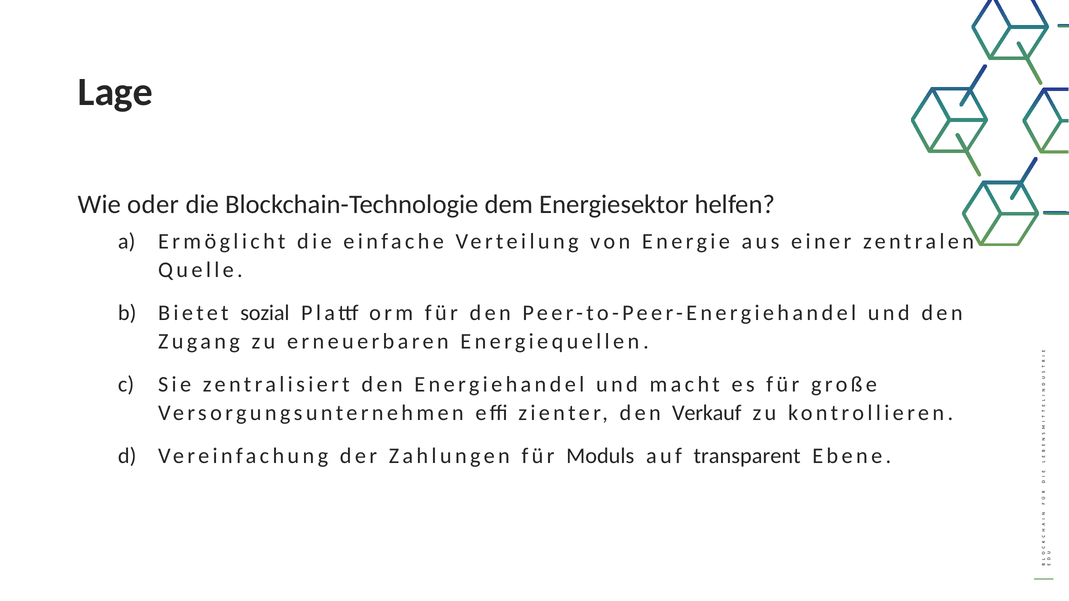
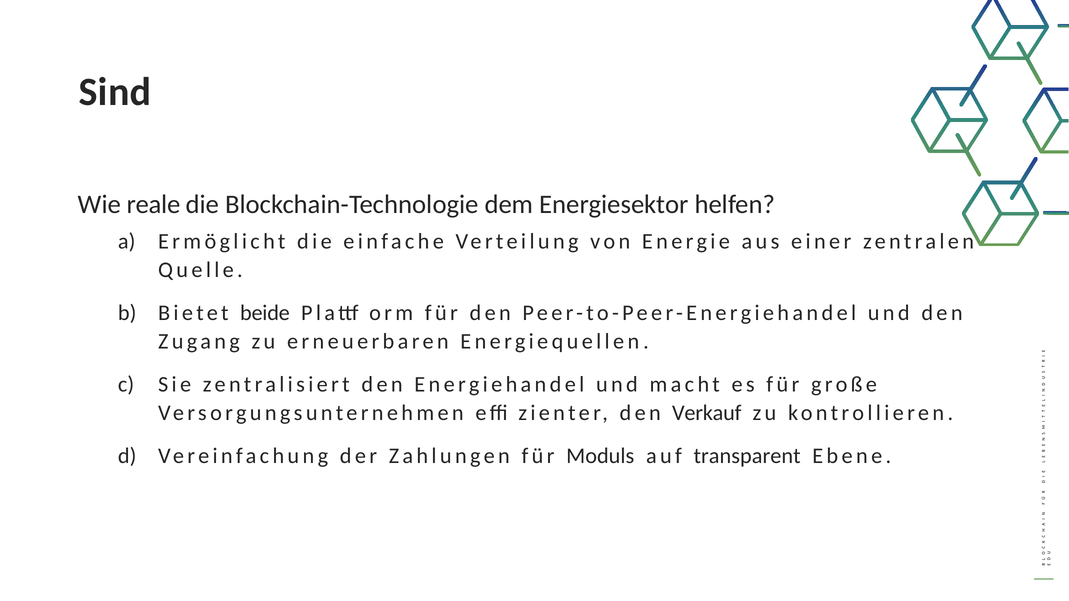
Lage: Lage -> Sind
oder: oder -> reale
sozial: sozial -> beide
